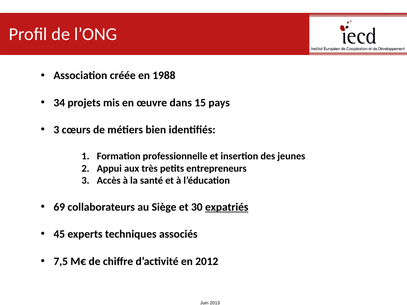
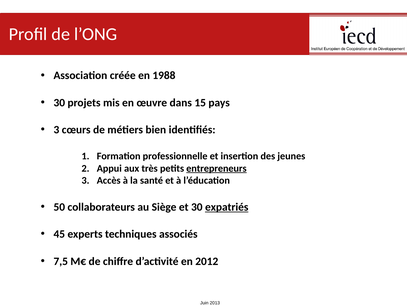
34 at (59, 103): 34 -> 30
entrepreneurs underline: none -> present
69: 69 -> 50
